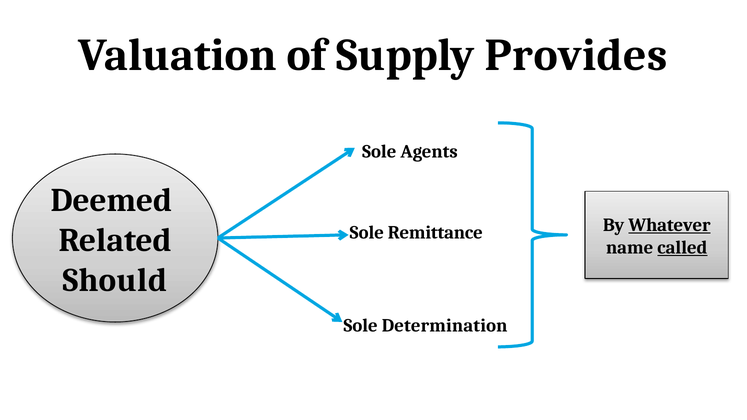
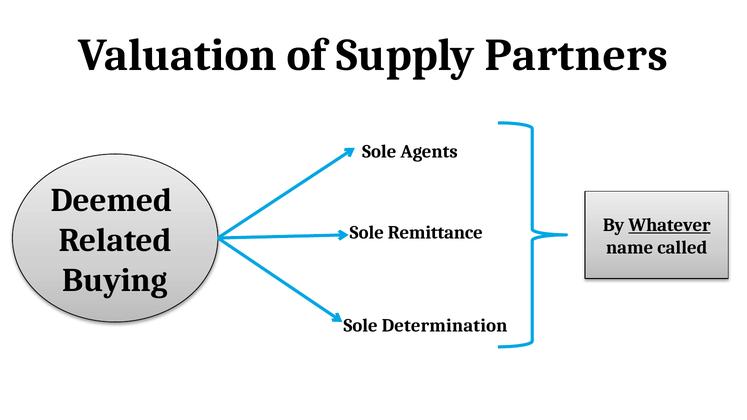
Provides: Provides -> Partners
called underline: present -> none
Should: Should -> Buying
